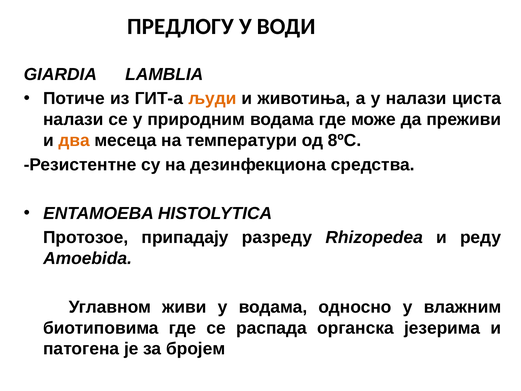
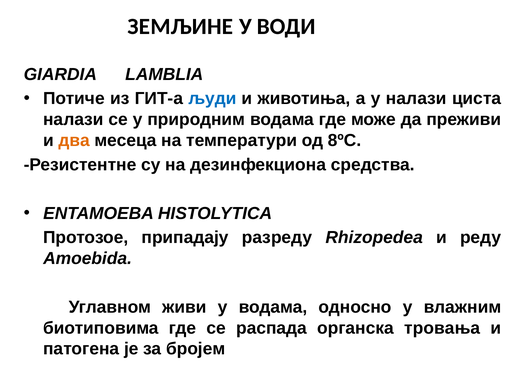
ПРЕДЛОГУ: ПРЕДЛОГУ -> ЗЕМЉИНЕ
људи colour: orange -> blue
језерима: језерима -> тровања
